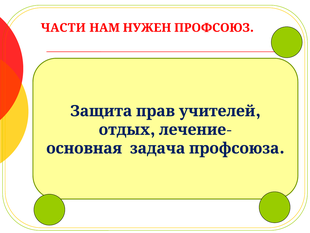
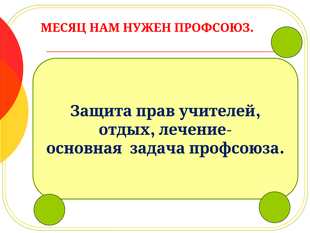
ЧАСТИ: ЧАСТИ -> МЕСЯЦ
